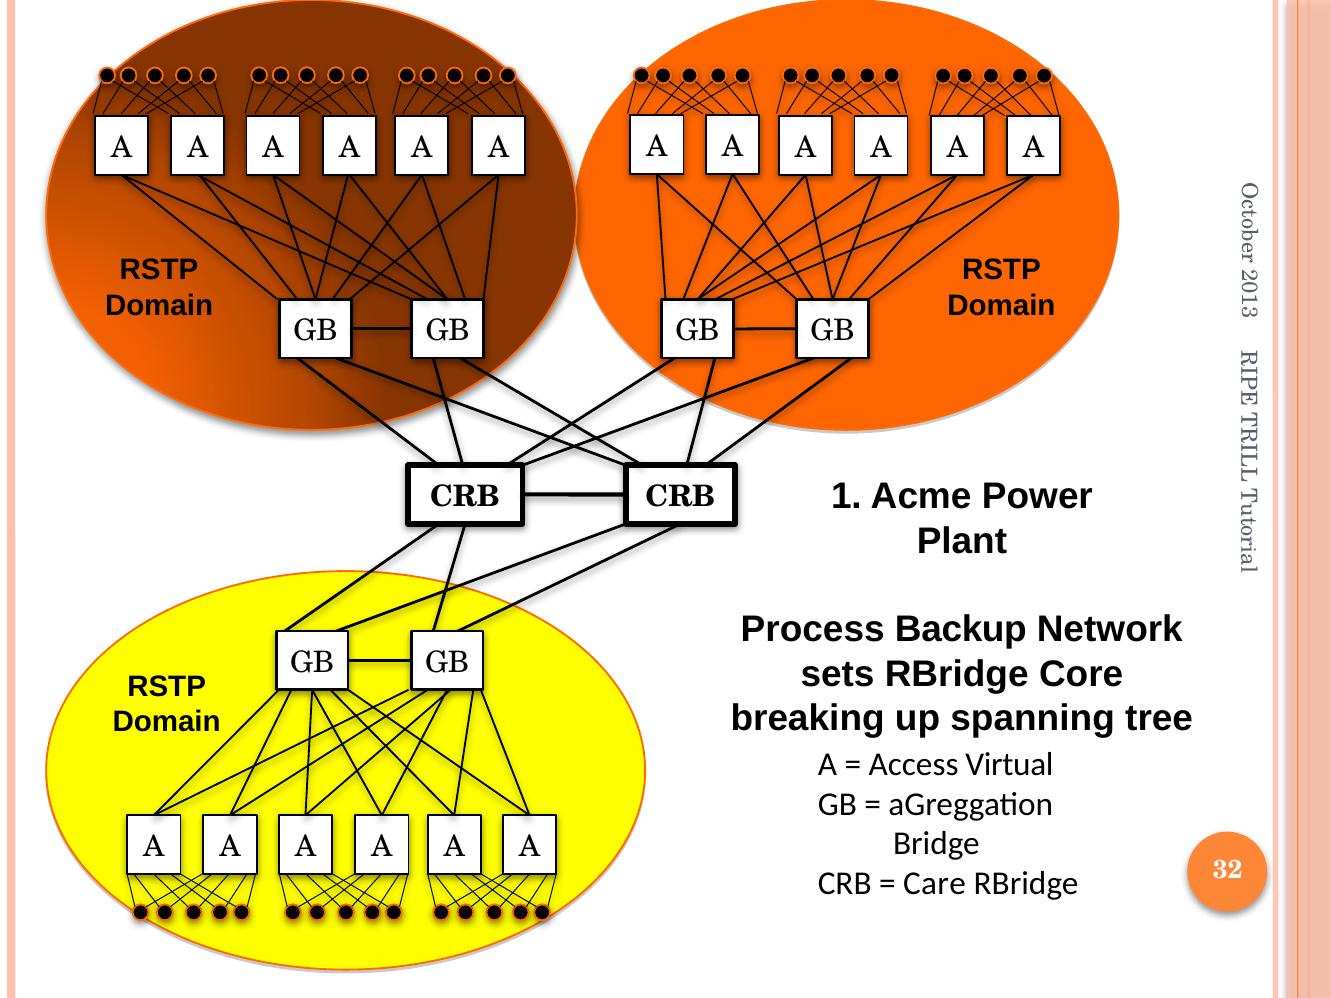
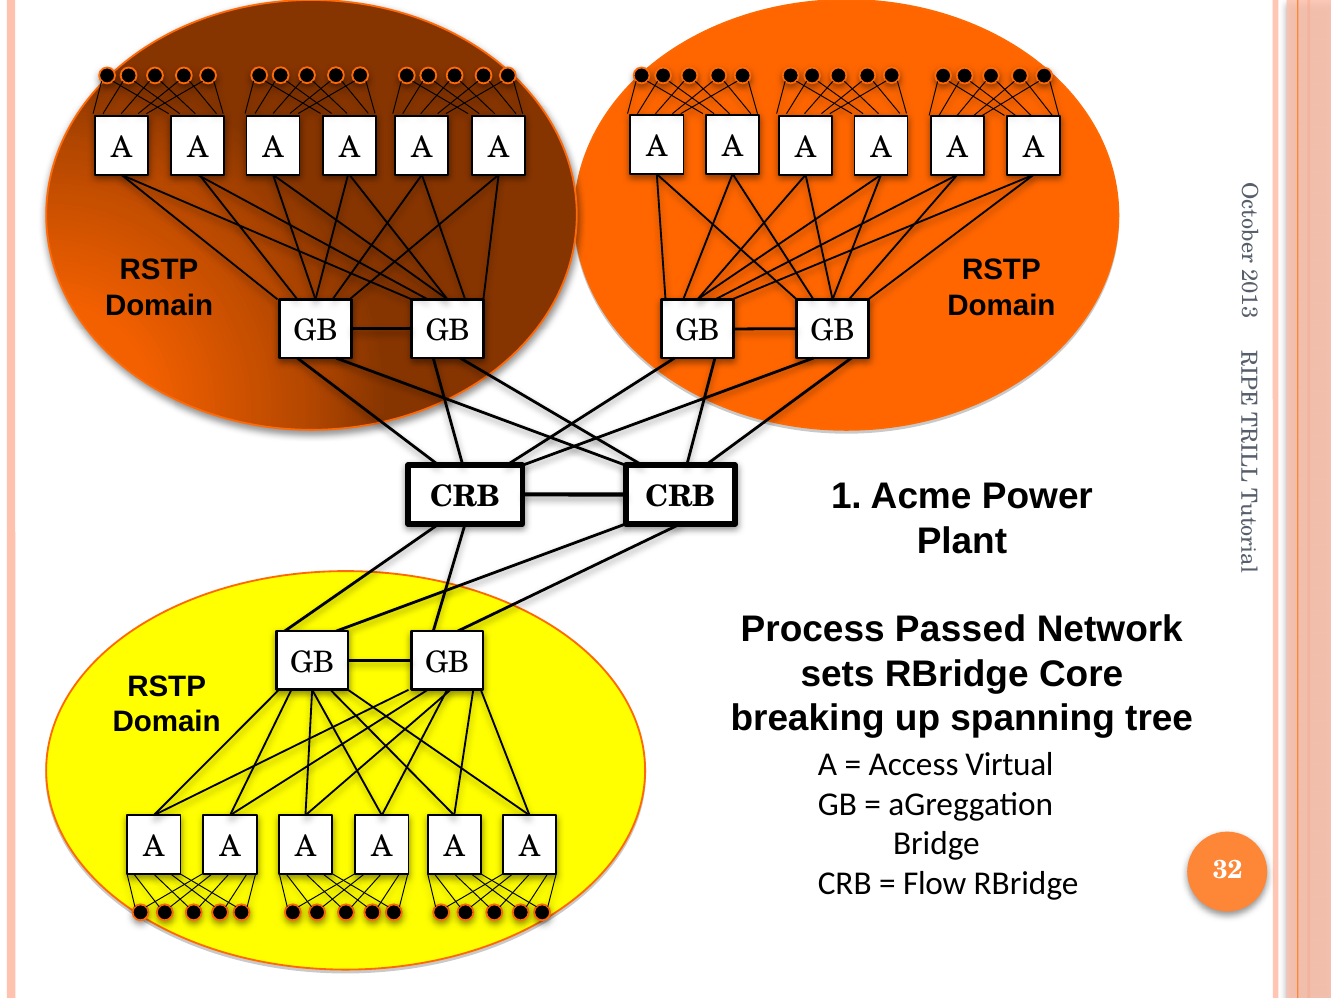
Backup: Backup -> Passed
Care: Care -> Flow
